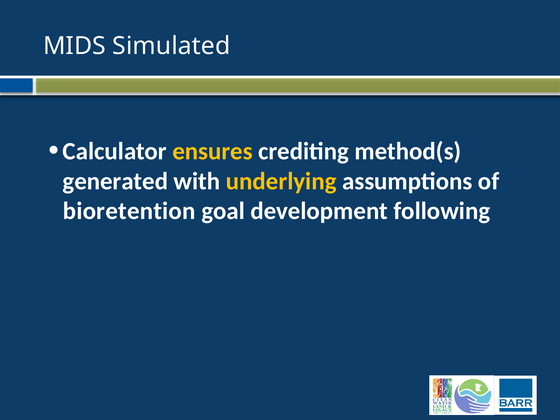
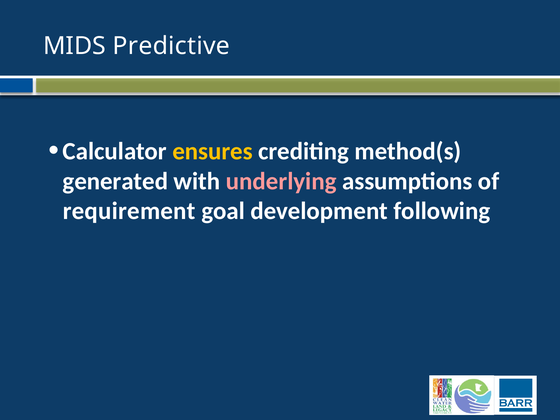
Simulated: Simulated -> Predictive
underlying colour: yellow -> pink
bioretention: bioretention -> requirement
